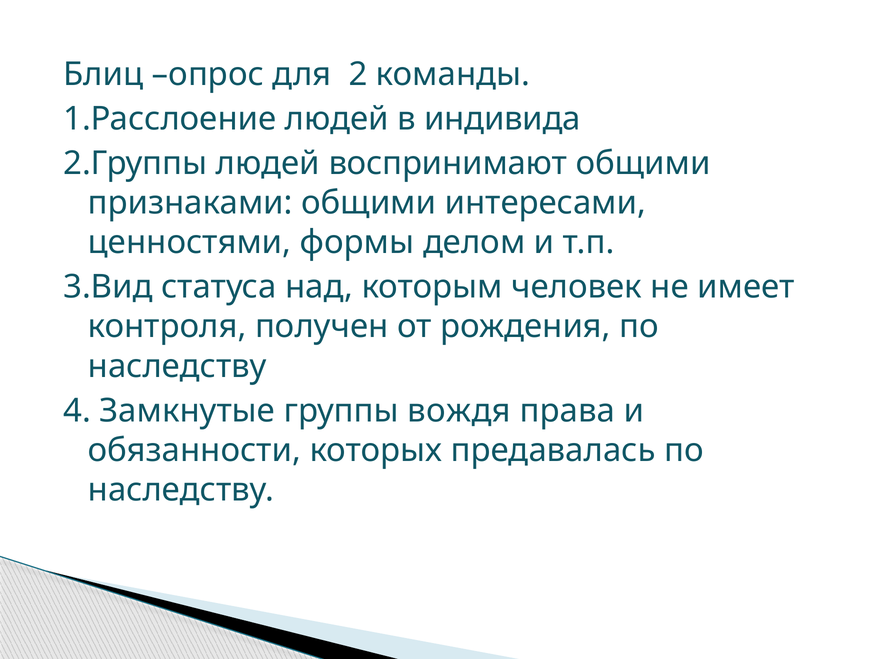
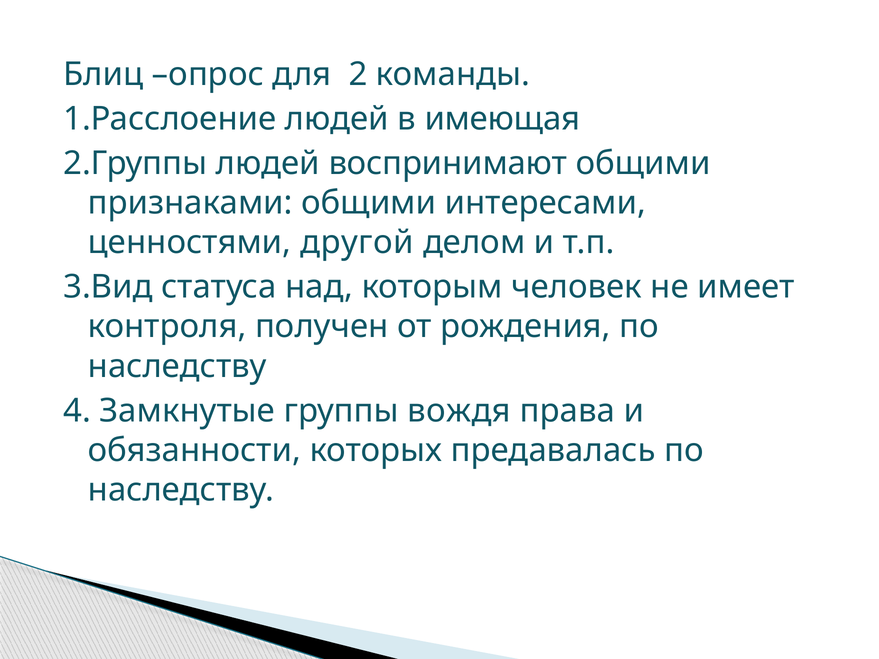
индивида: индивида -> имеющая
формы: формы -> другой
